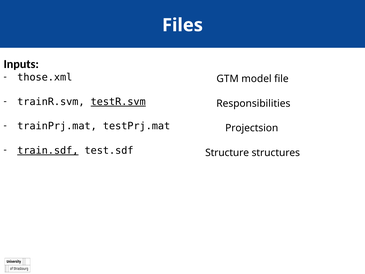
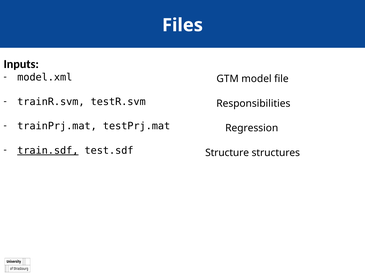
those.xml: those.xml -> model.xml
testR.svm underline: present -> none
Projectsion: Projectsion -> Regression
